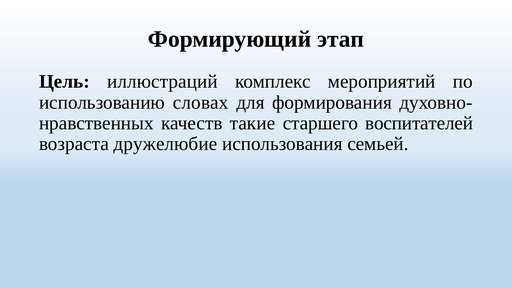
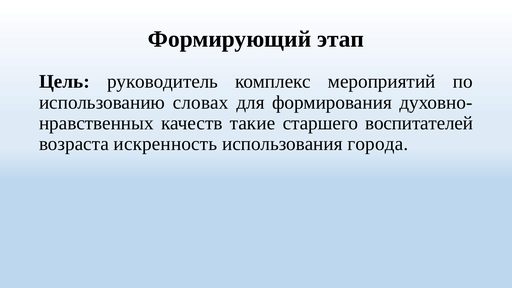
иллюстраций: иллюстраций -> руководитель
дружелюбие: дружелюбие -> искренность
семьей: семьей -> города
